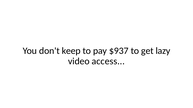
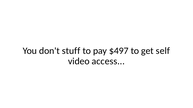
keep: keep -> stuff
$937: $937 -> $497
lazy: lazy -> self
